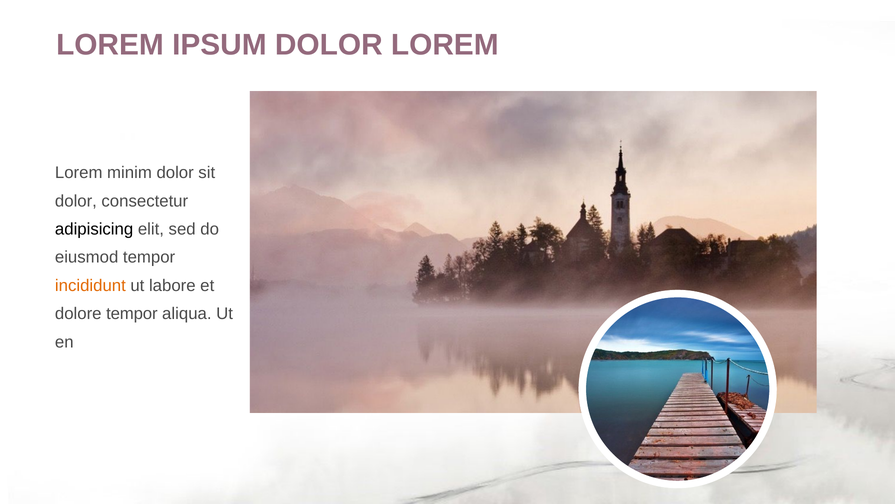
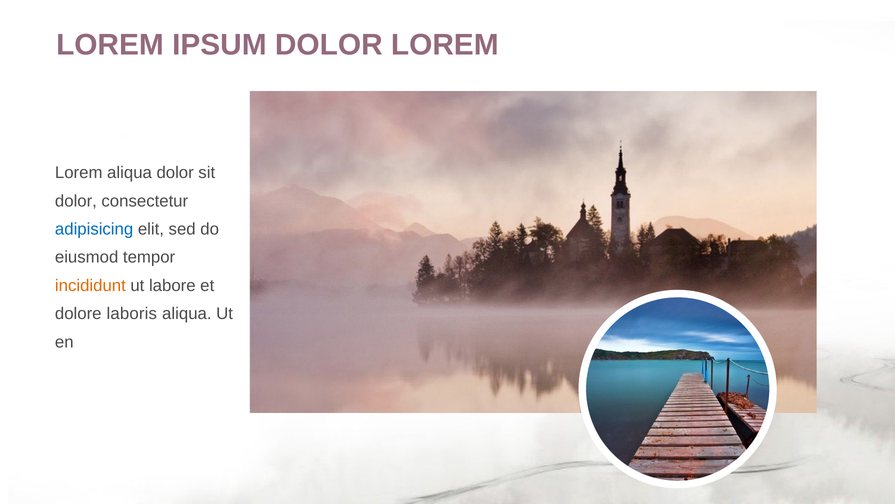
Lorem minim: minim -> aliqua
adipisicing colour: black -> blue
dolore tempor: tempor -> laboris
